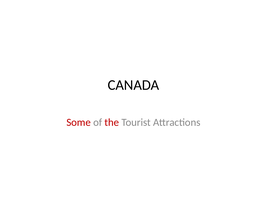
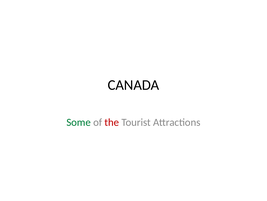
Some colour: red -> green
